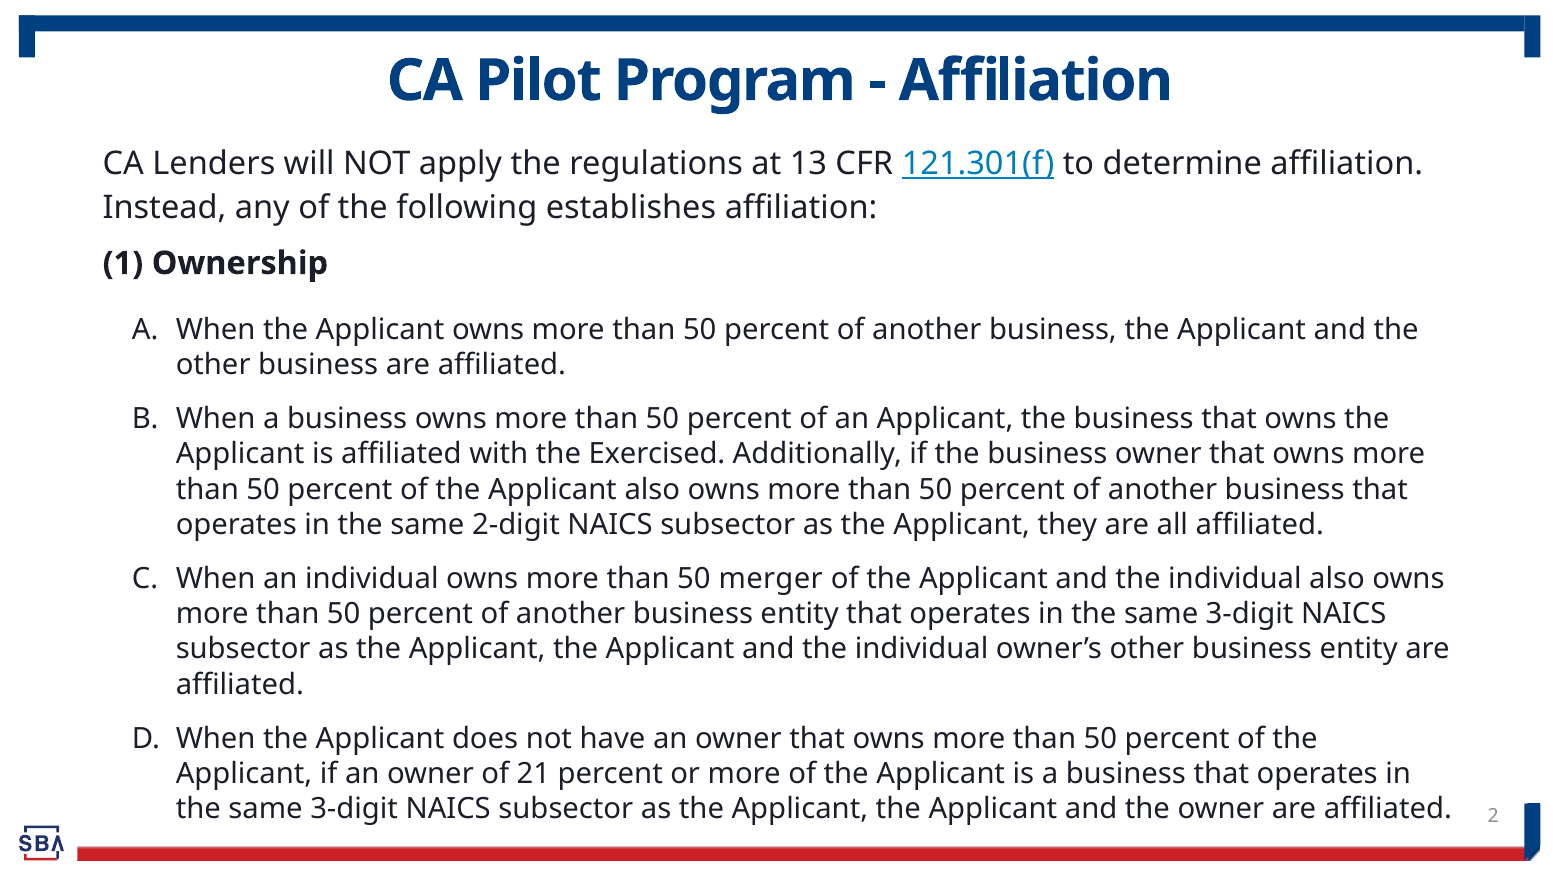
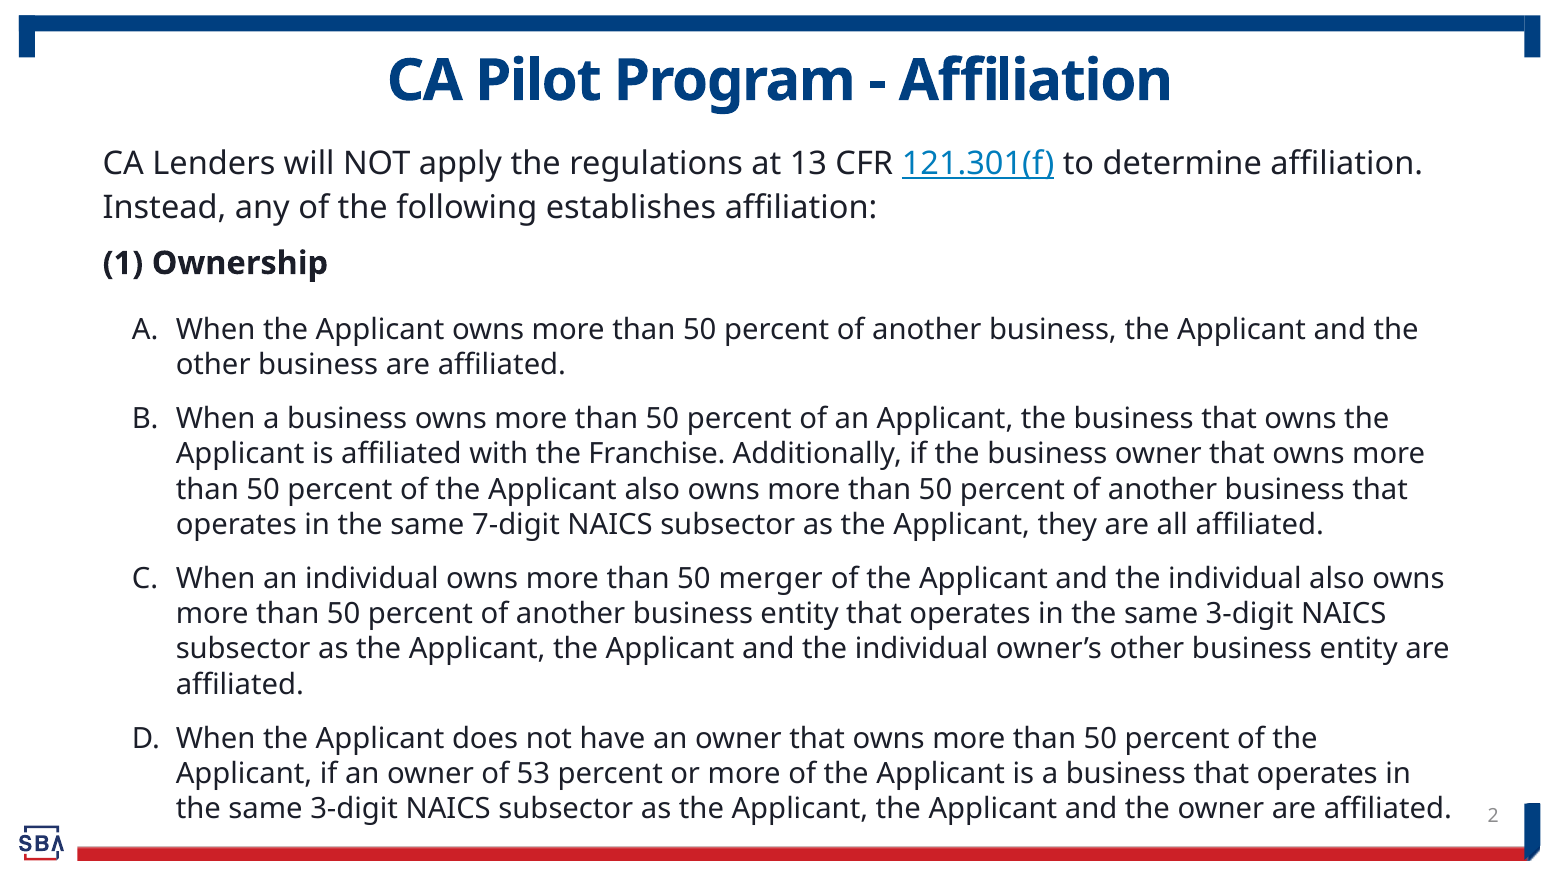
Exercised: Exercised -> Franchise
2-digit: 2-digit -> 7-digit
21: 21 -> 53
